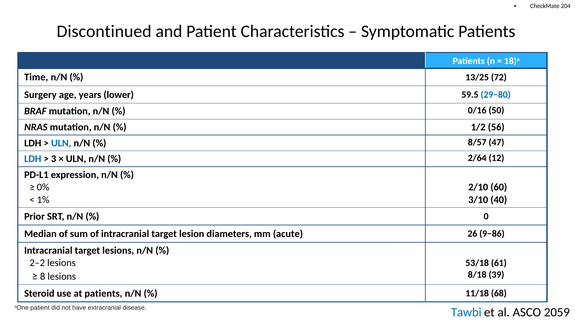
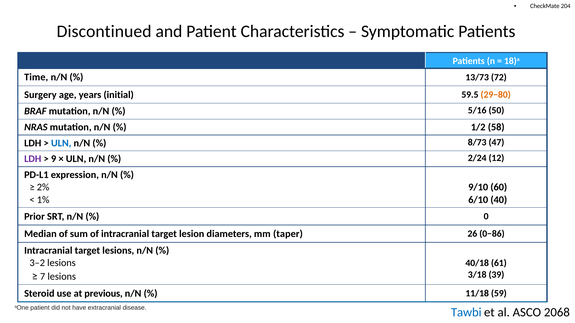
13/25: 13/25 -> 13/73
lower: lower -> initial
29−80 colour: blue -> orange
0/16: 0/16 -> 5/16
56: 56 -> 58
8/57: 8/57 -> 8/73
LDH at (33, 159) colour: blue -> purple
3: 3 -> 9
2/64: 2/64 -> 2/24
0%: 0% -> 2%
2/10: 2/10 -> 9/10
3/10: 3/10 -> 6/10
acute: acute -> taper
9−86: 9−86 -> 0−86
2–2: 2–2 -> 3–2
53/18: 53/18 -> 40/18
8/18: 8/18 -> 3/18
8: 8 -> 7
at patients: patients -> previous
68: 68 -> 59
2059: 2059 -> 2068
